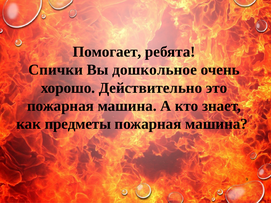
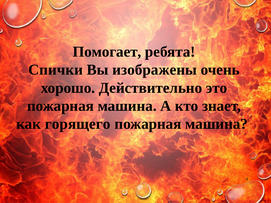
дошкольное: дошкольное -> изображены
предметы: предметы -> горящего
